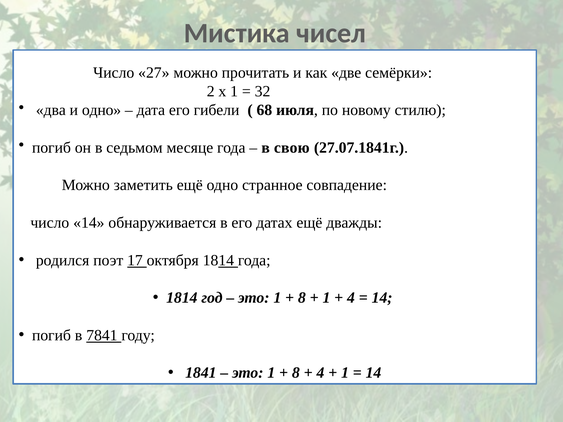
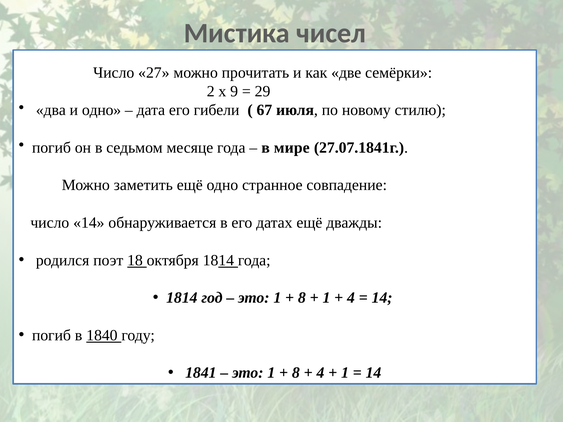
х 1: 1 -> 9
32: 32 -> 29
68: 68 -> 67
свою: свою -> мире
17: 17 -> 18
7841: 7841 -> 1840
